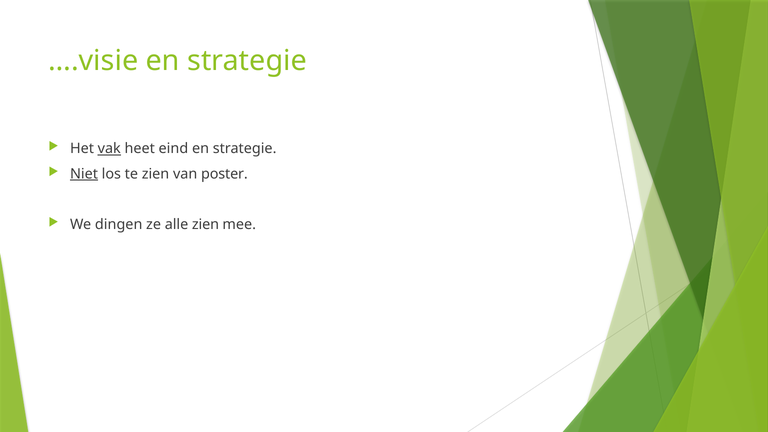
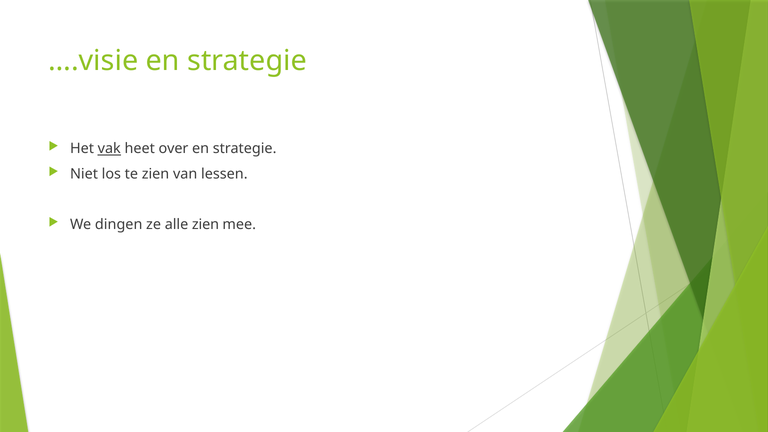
eind: eind -> over
Niet underline: present -> none
poster: poster -> lessen
